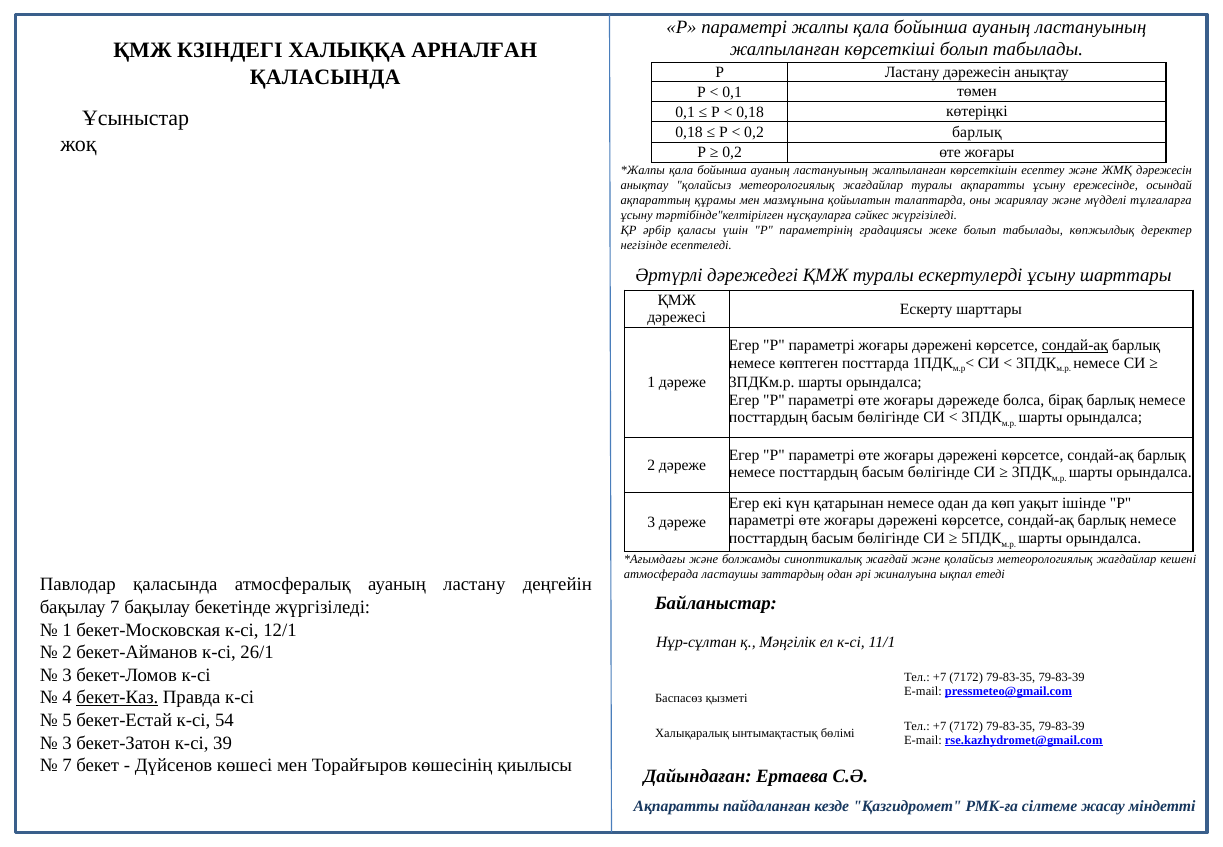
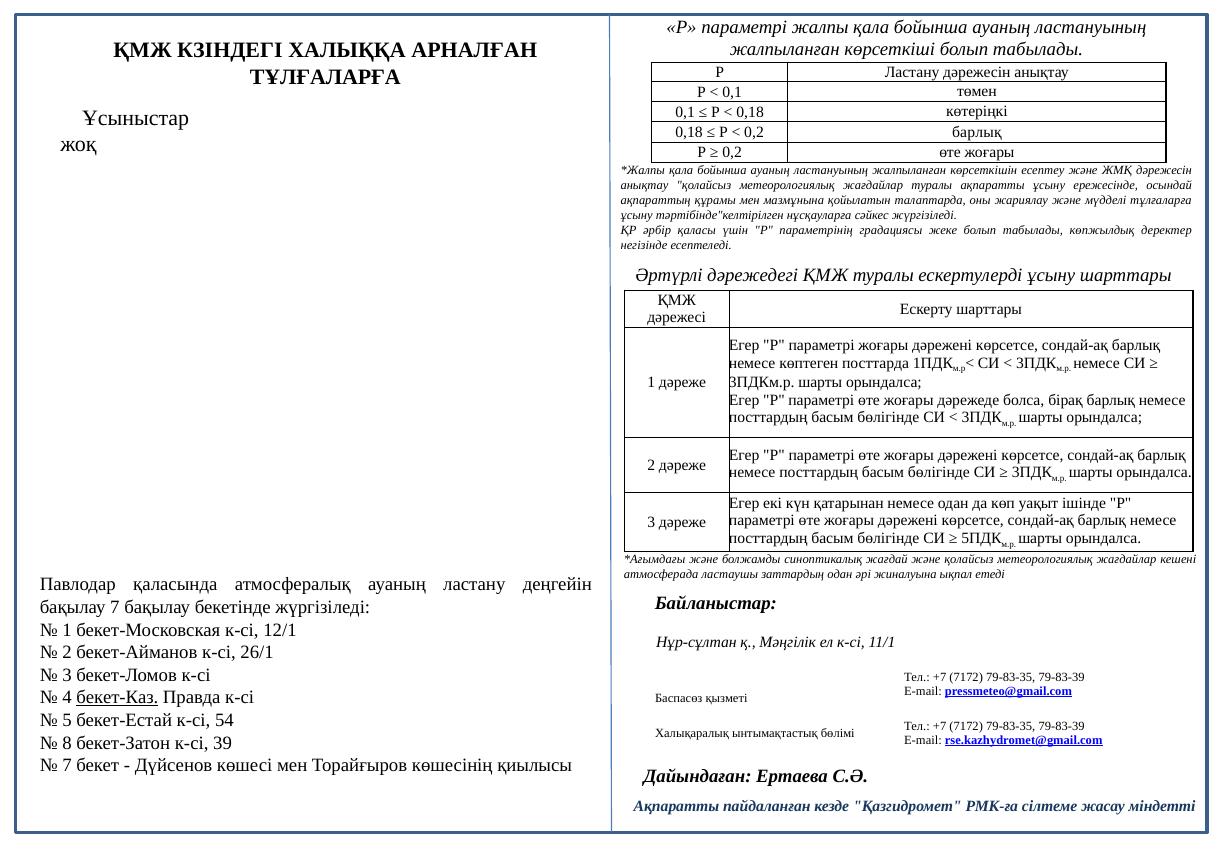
ҚАЛАСЫНДА at (325, 77): ҚАЛАСЫНДА -> ТҰЛҒАЛАРҒА
сондай-ақ at (1075, 345) underline: present -> none
3 at (67, 743): 3 -> 8
